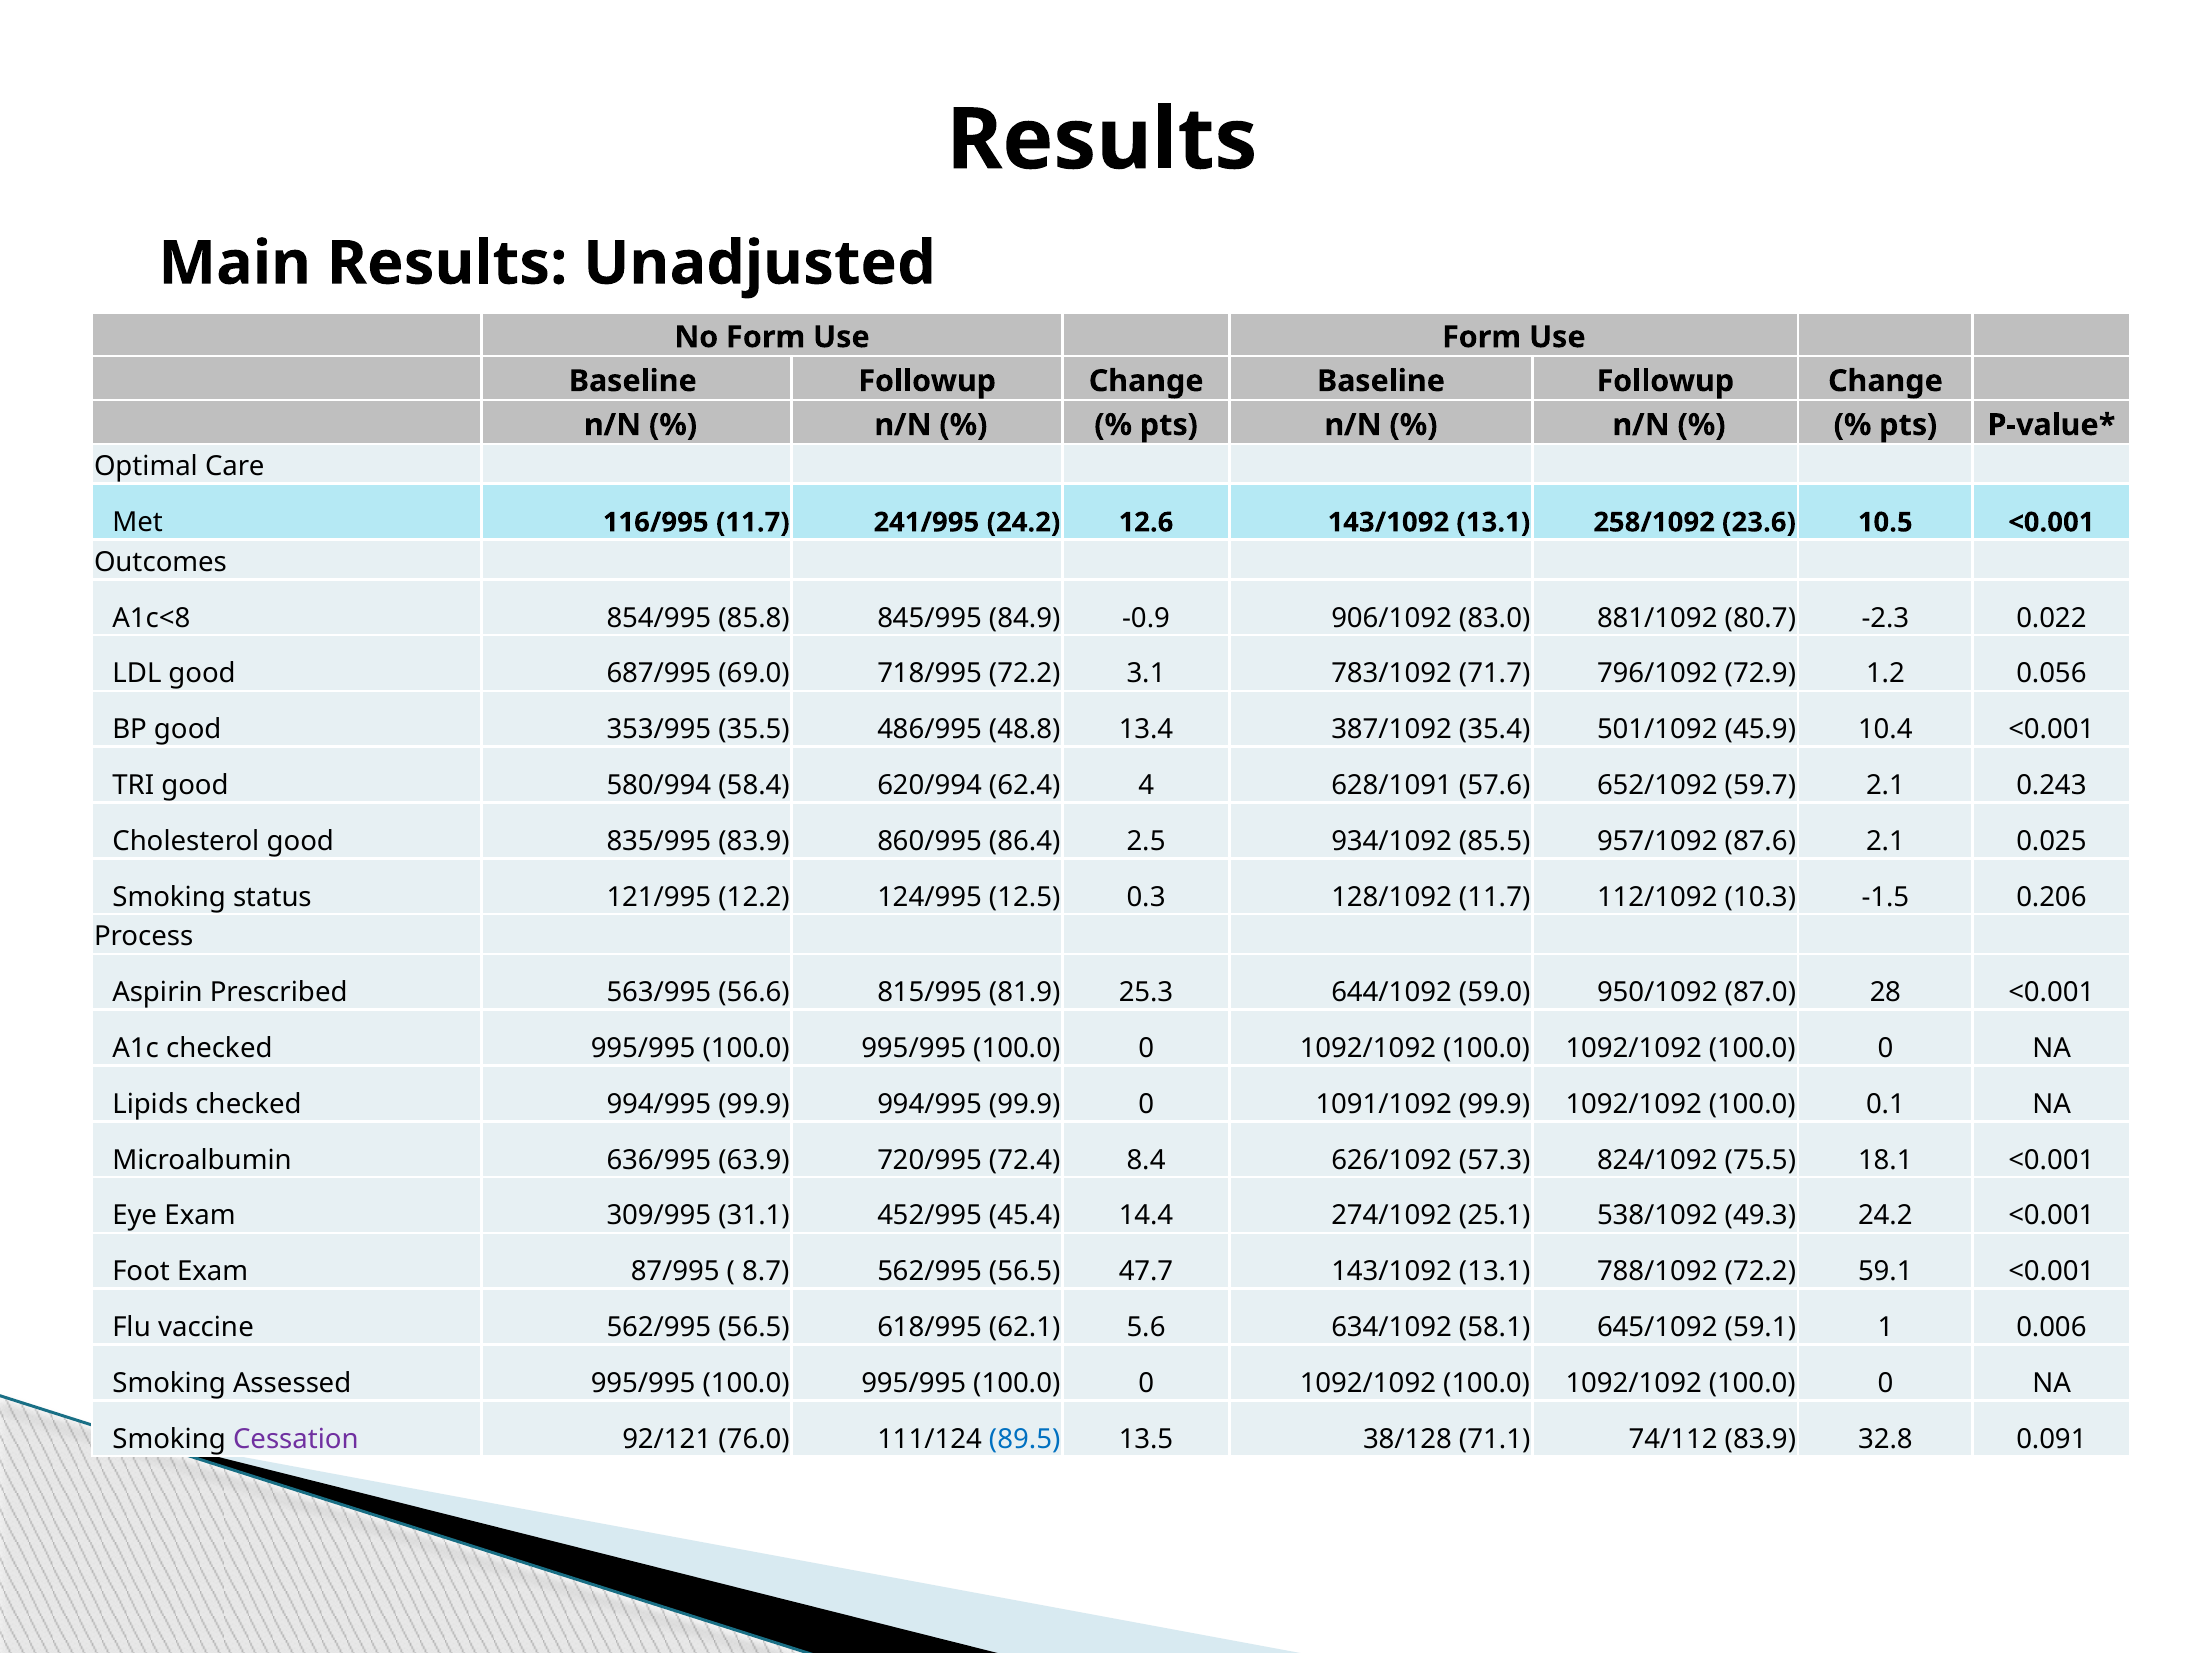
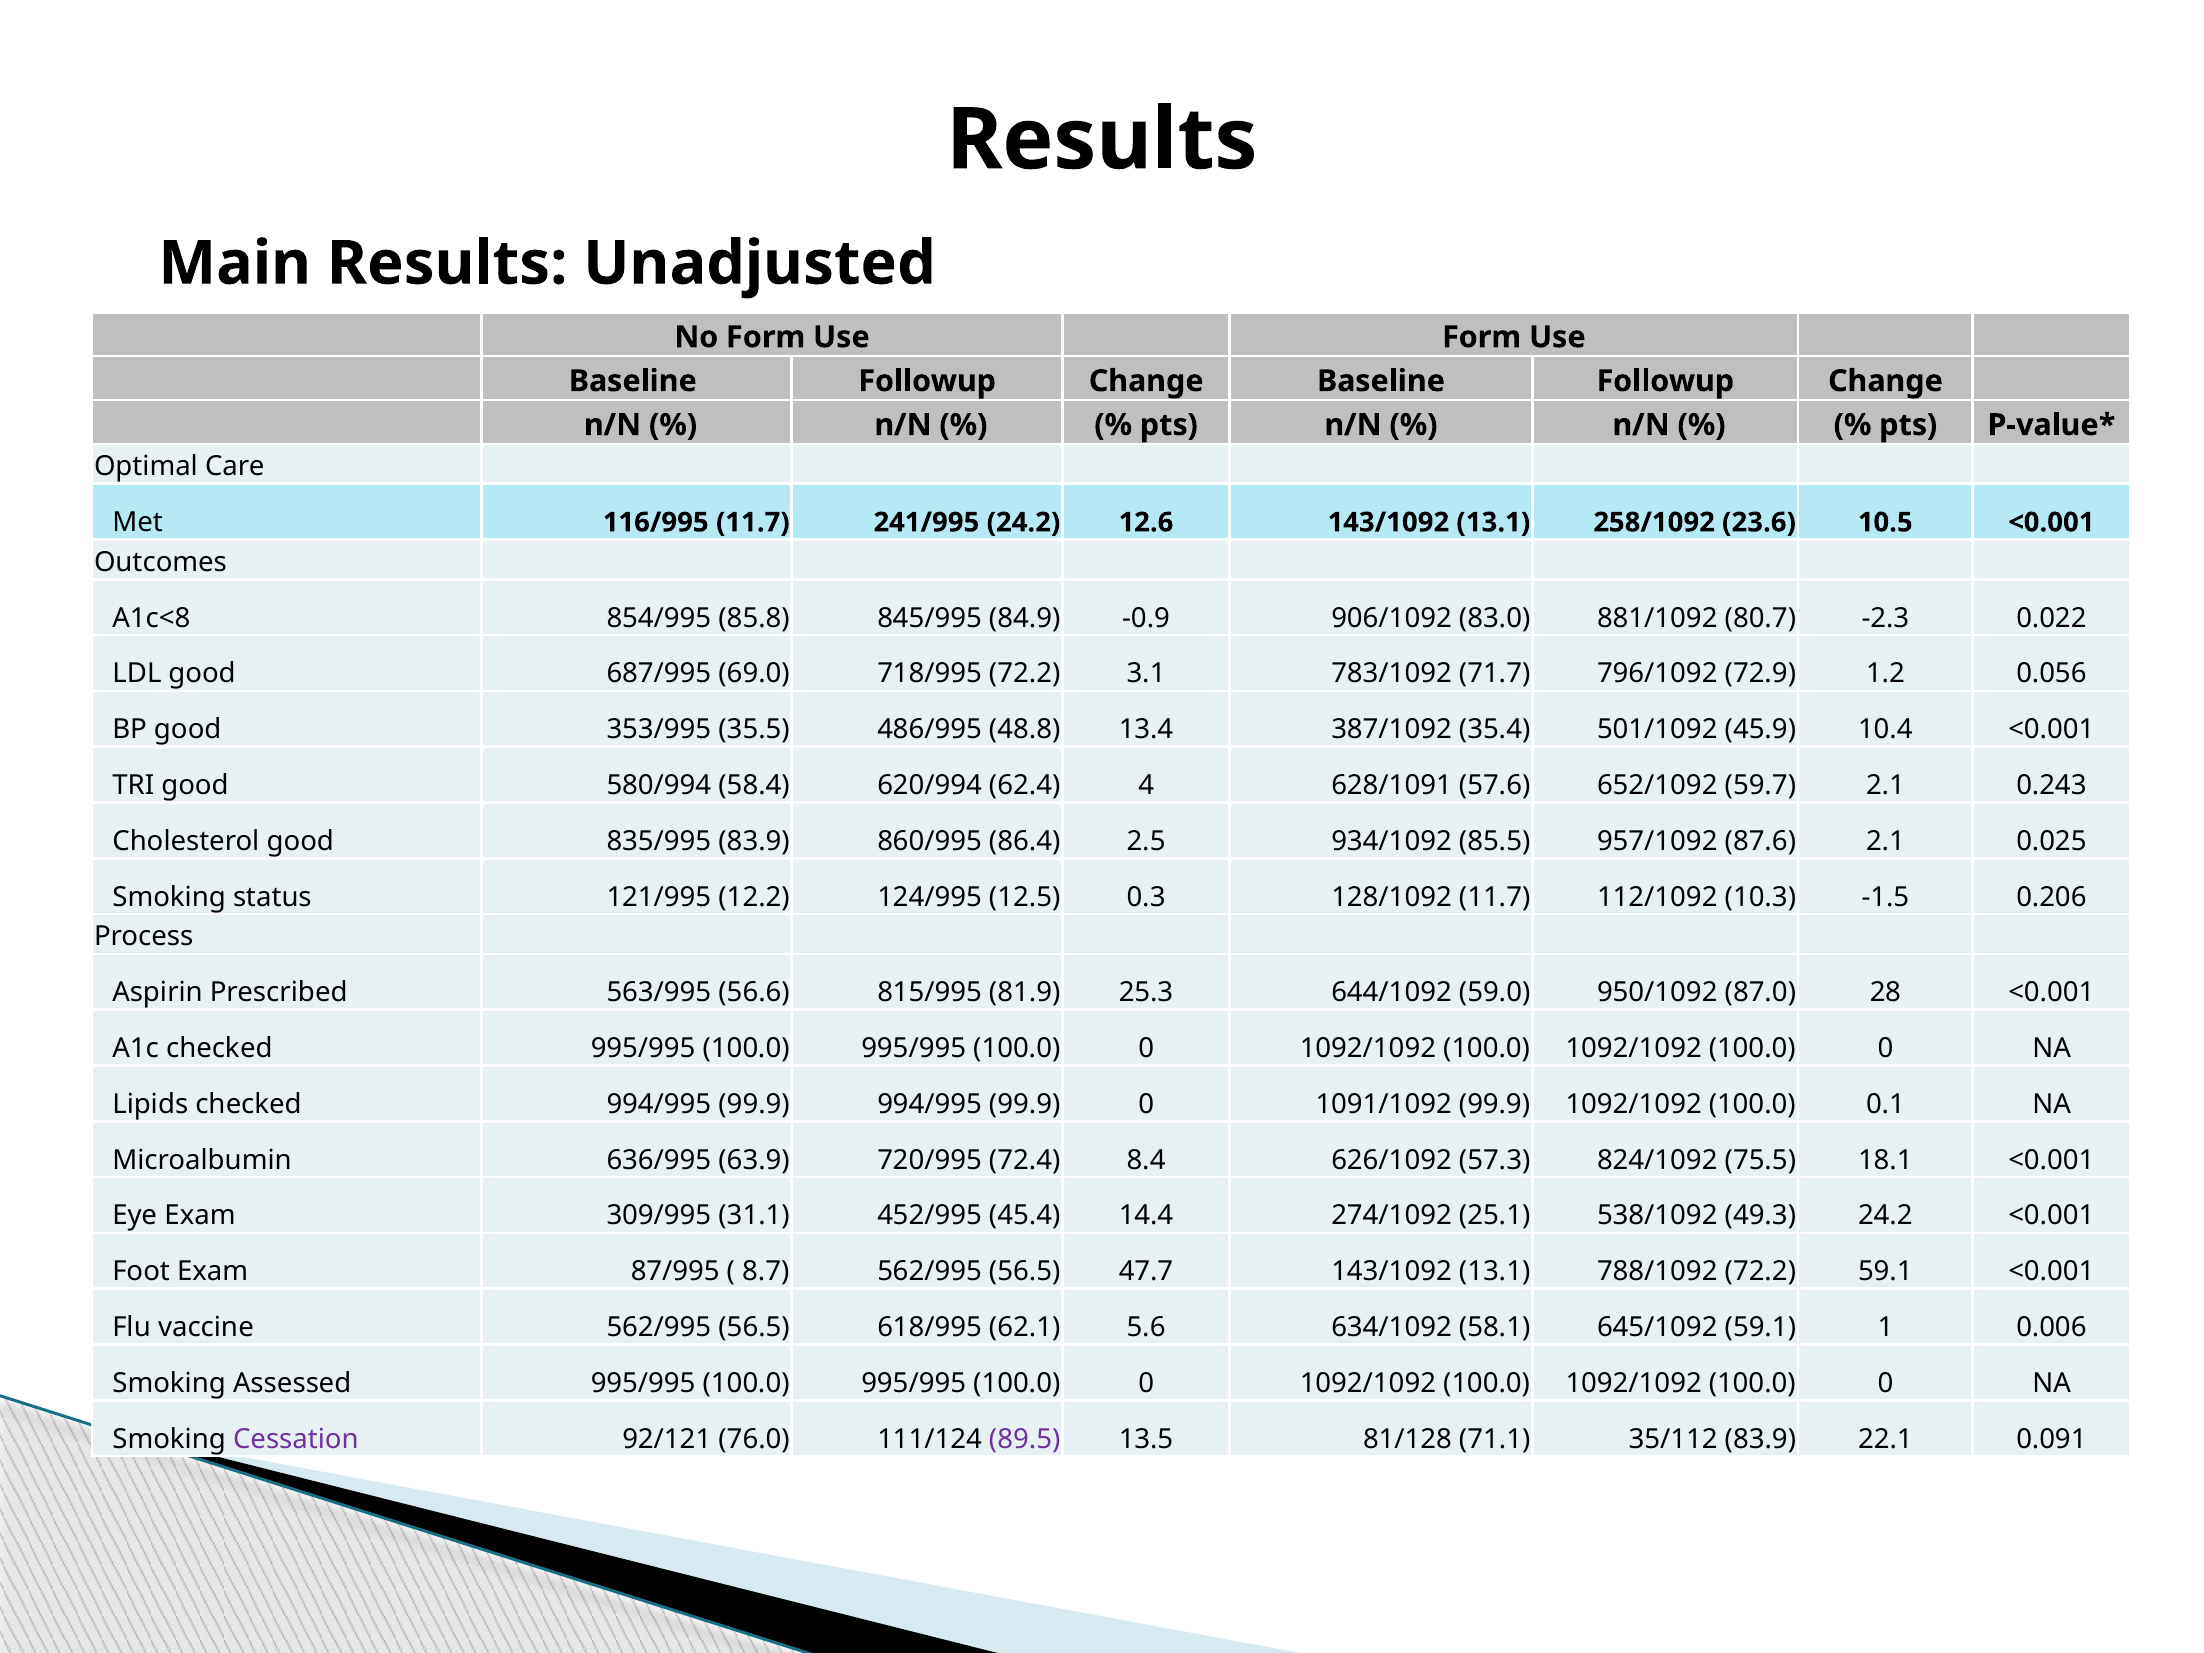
89.5 colour: blue -> purple
38/128: 38/128 -> 81/128
74/112: 74/112 -> 35/112
32.8: 32.8 -> 22.1
